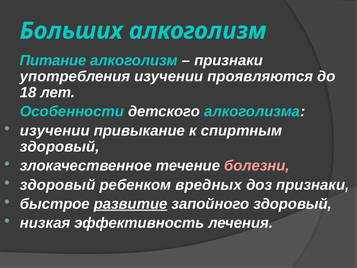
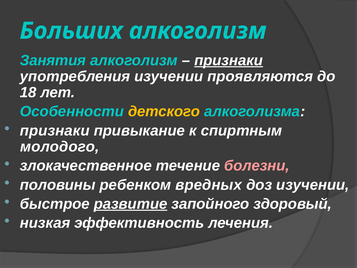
Питание: Питание -> Занятия
признаки at (229, 60) underline: none -> present
детского colour: white -> yellow
изучении at (55, 131): изучении -> признаки
здоровый at (60, 147): здоровый -> молодого
здоровый at (58, 185): здоровый -> половины
доз признаки: признаки -> изучении
